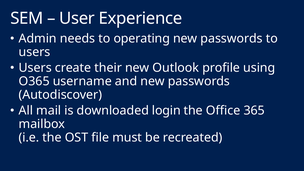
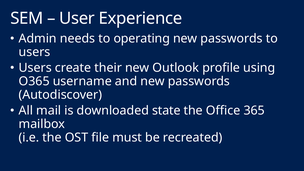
login: login -> state
